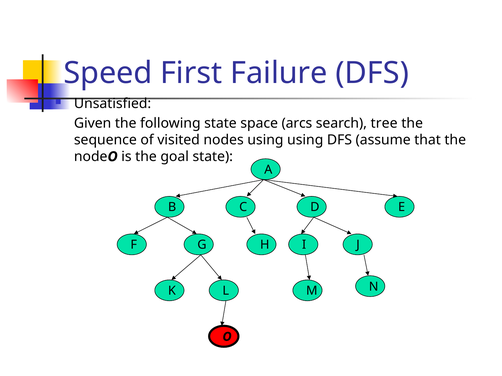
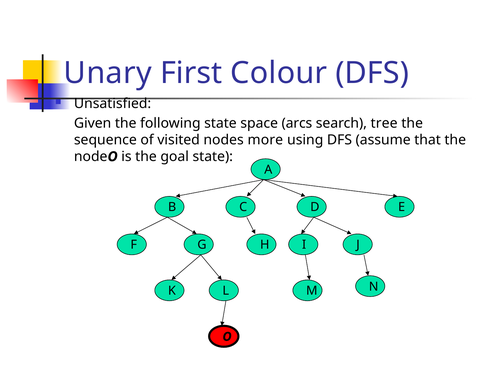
Speed: Speed -> Unary
Failure: Failure -> Colour
nodes using: using -> more
